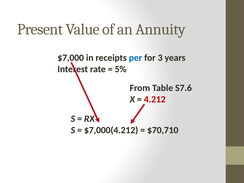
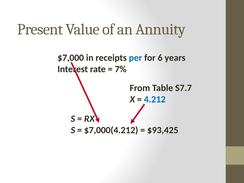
3: 3 -> 6
5%: 5% -> 7%
S7.6: S7.6 -> S7.7
4.212 colour: red -> blue
$70,710: $70,710 -> $93,425
